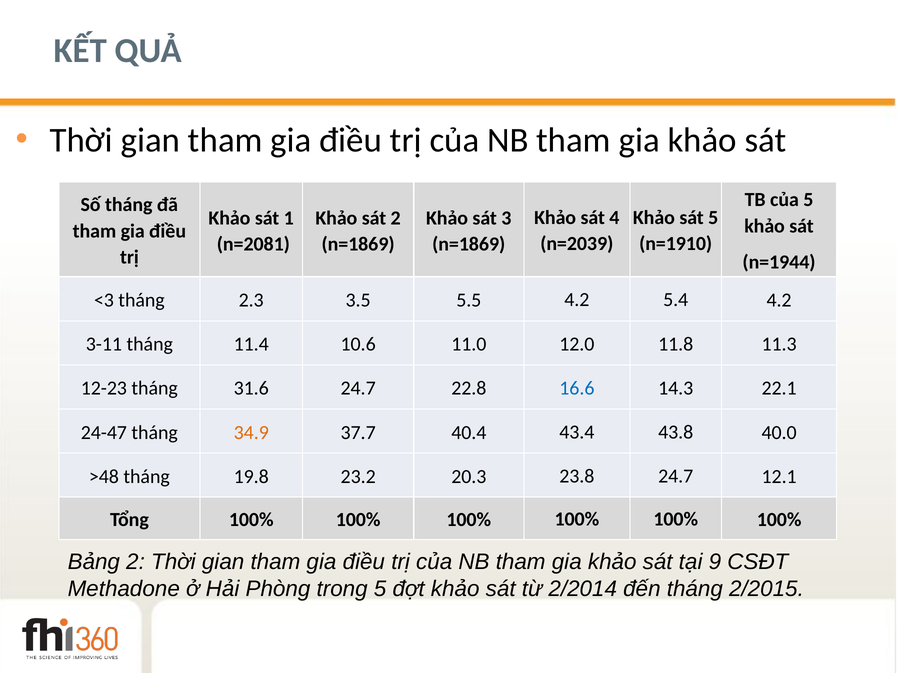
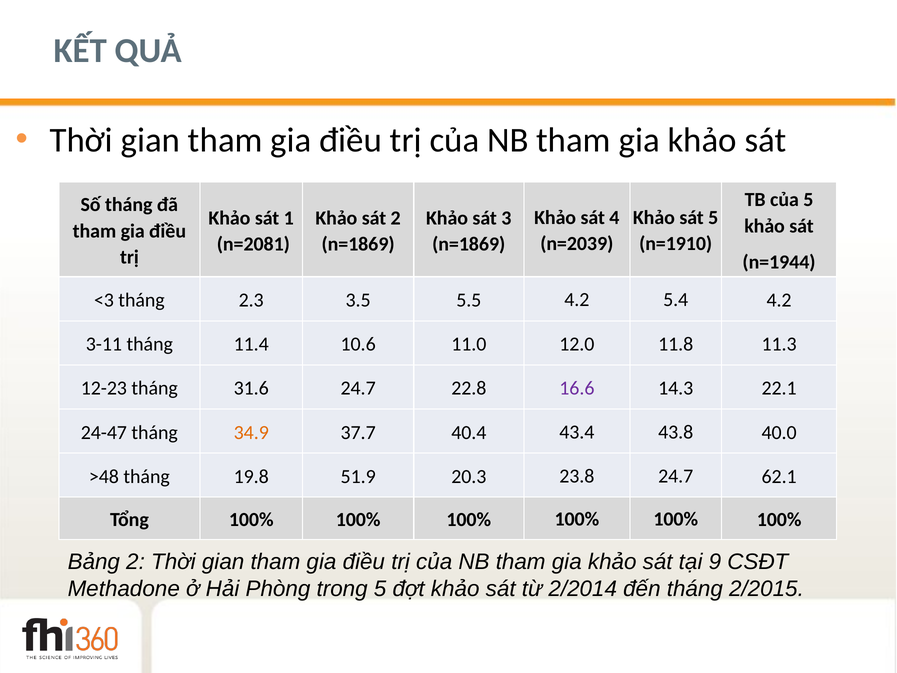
16.6 colour: blue -> purple
23.2: 23.2 -> 51.9
12.1: 12.1 -> 62.1
